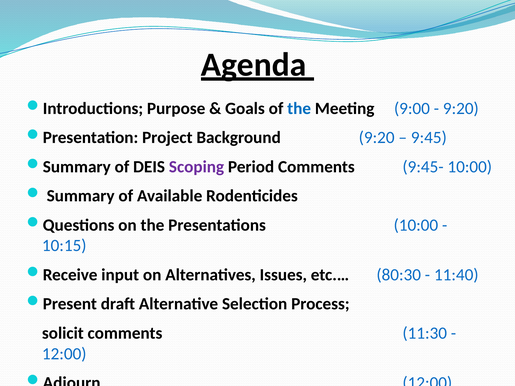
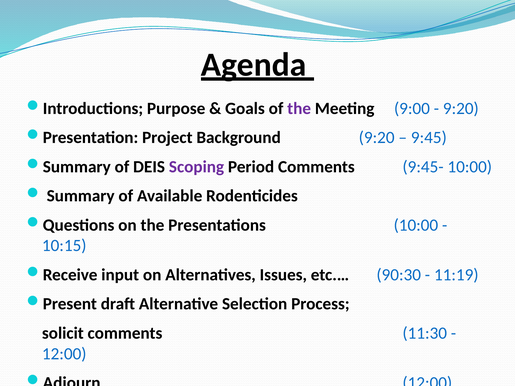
the at (299, 108) colour: blue -> purple
80:30: 80:30 -> 90:30
11:40: 11:40 -> 11:19
